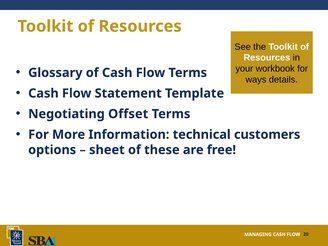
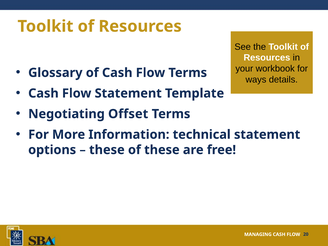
technical customers: customers -> statement
sheet at (107, 150): sheet -> these
